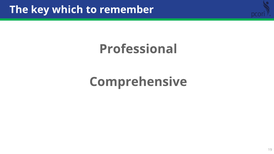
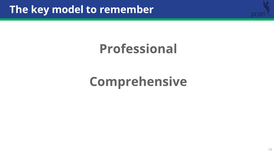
which: which -> model
